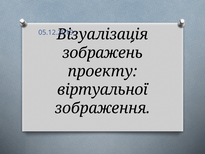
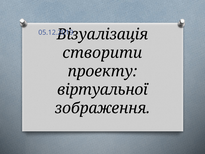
зображень: зображень -> створити
